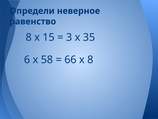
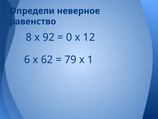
15: 15 -> 92
3: 3 -> 0
35: 35 -> 12
58: 58 -> 62
66: 66 -> 79
х 8: 8 -> 1
